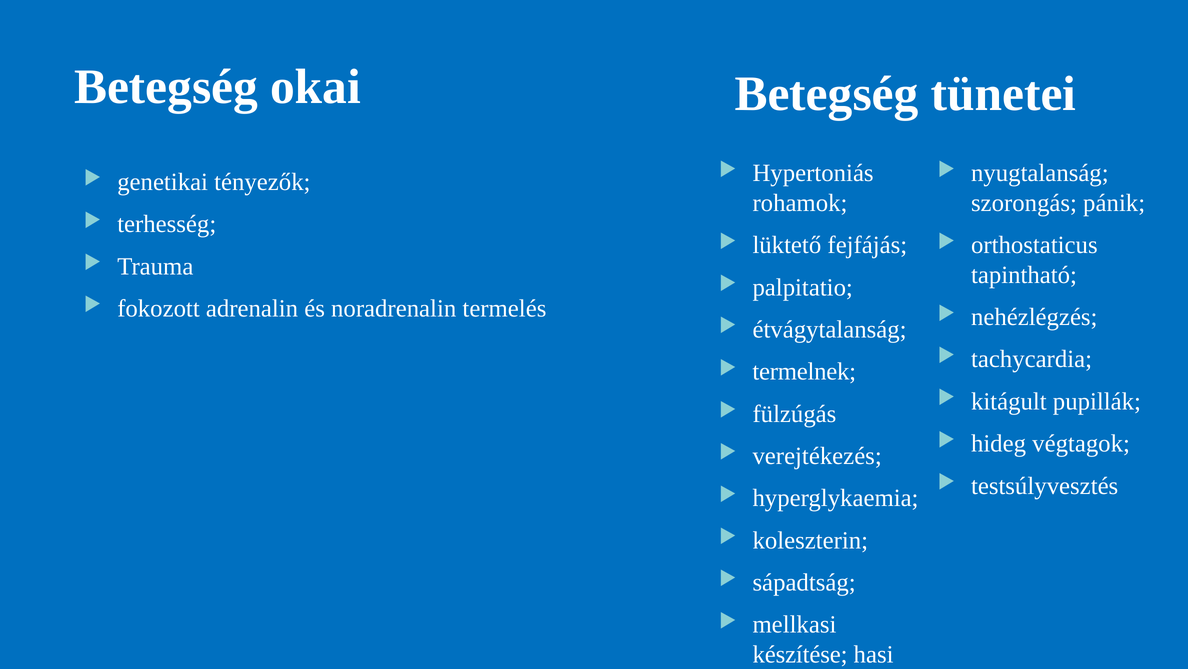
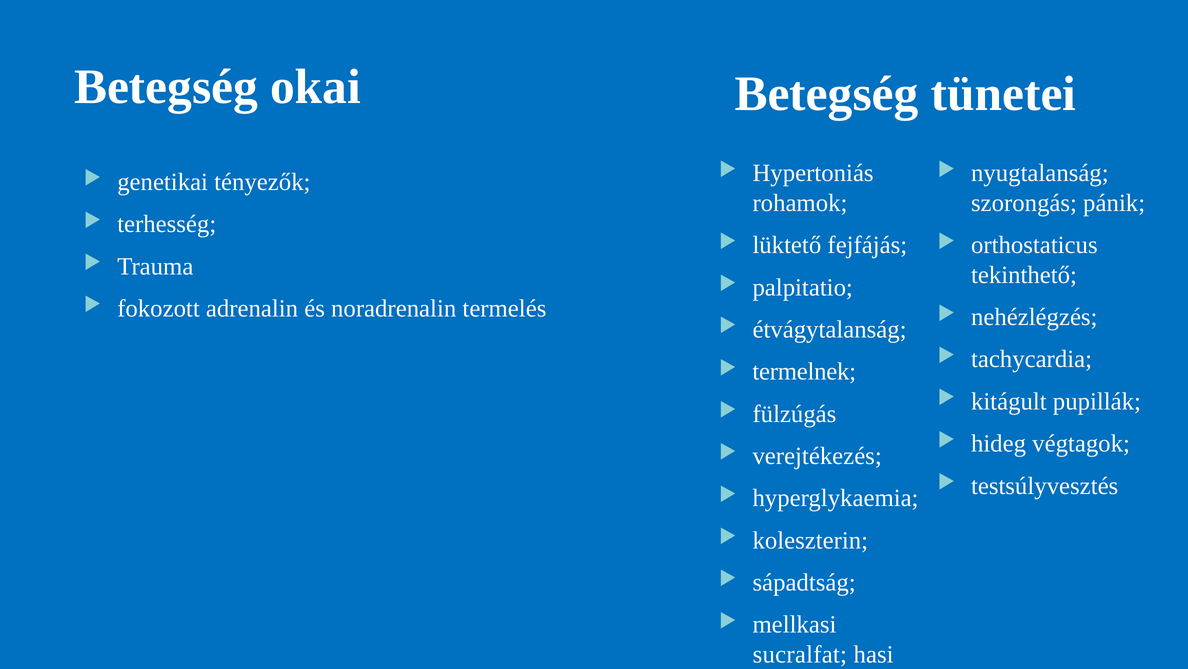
tapintható: tapintható -> tekinthető
készítése: készítése -> sucralfat
